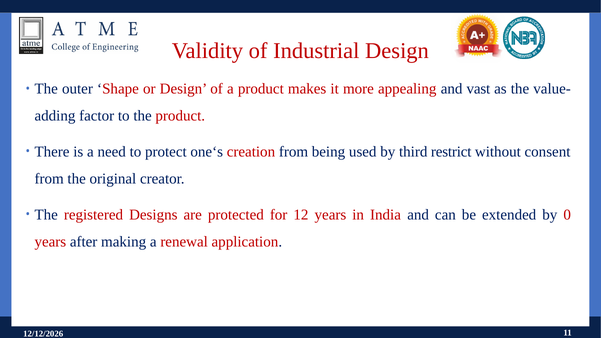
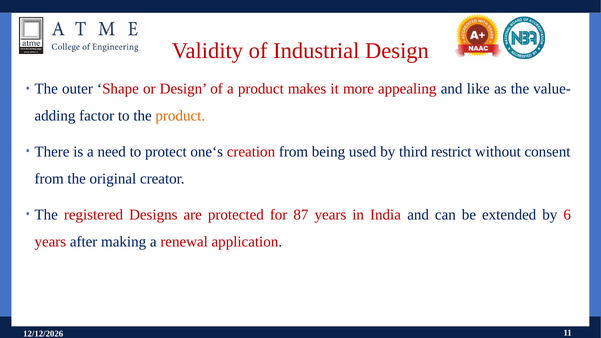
vast: vast -> like
product at (180, 116) colour: red -> orange
12: 12 -> 87
0: 0 -> 6
